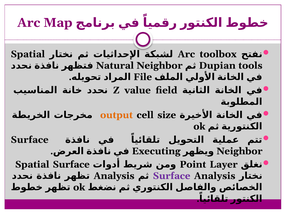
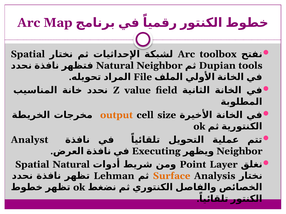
Surface at (30, 140): Surface -> Analyst
Spatial Surface: Surface -> Natural
Analysis at (114, 176): Analysis -> Lehman
Surface at (172, 176) colour: purple -> orange
